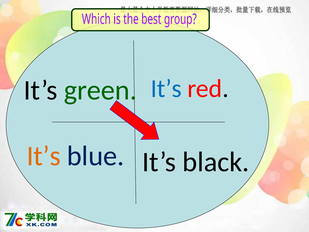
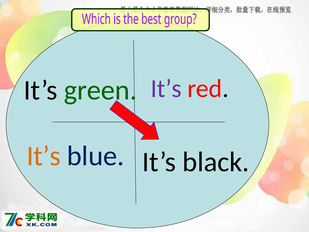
It’s at (166, 89) colour: blue -> purple
